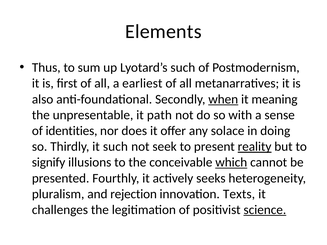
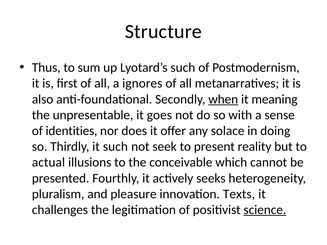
Elements: Elements -> Structure
earliest: earliest -> ignores
path: path -> goes
reality underline: present -> none
signify: signify -> actual
which underline: present -> none
rejection: rejection -> pleasure
